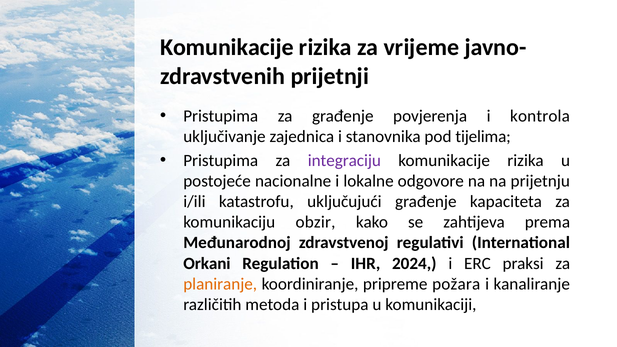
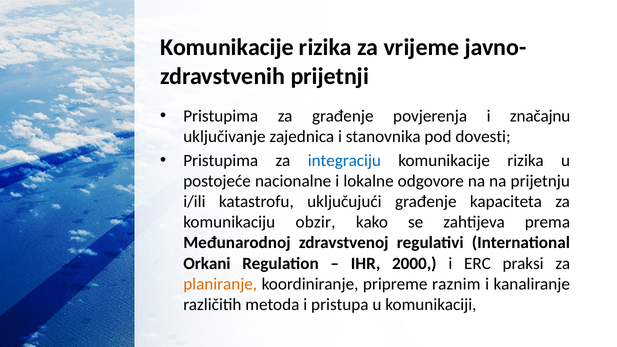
kontrola: kontrola -> značajnu
tijelima: tijelima -> dovesti
integraciju colour: purple -> blue
2024: 2024 -> 2000
požara: požara -> raznim
